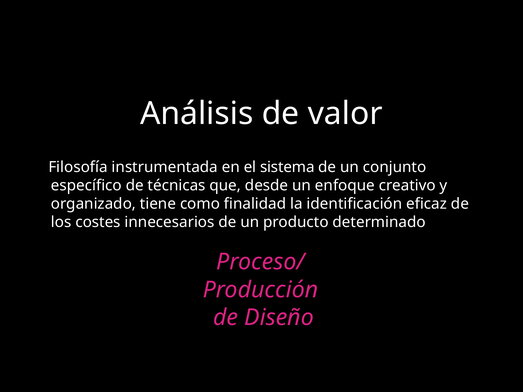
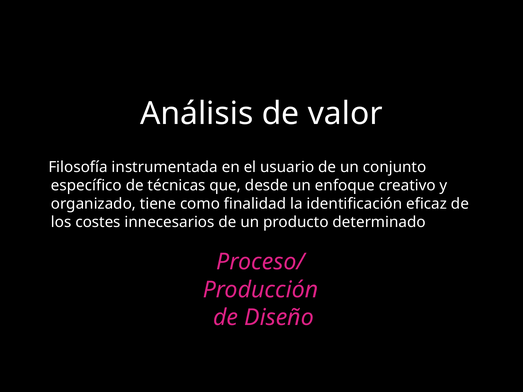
sistema: sistema -> usuario
